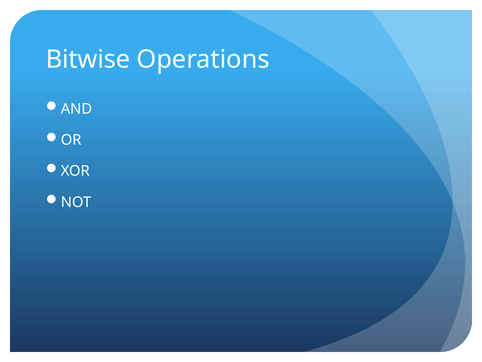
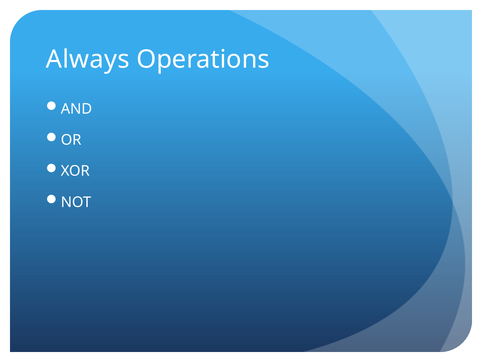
Bitwise: Bitwise -> Always
